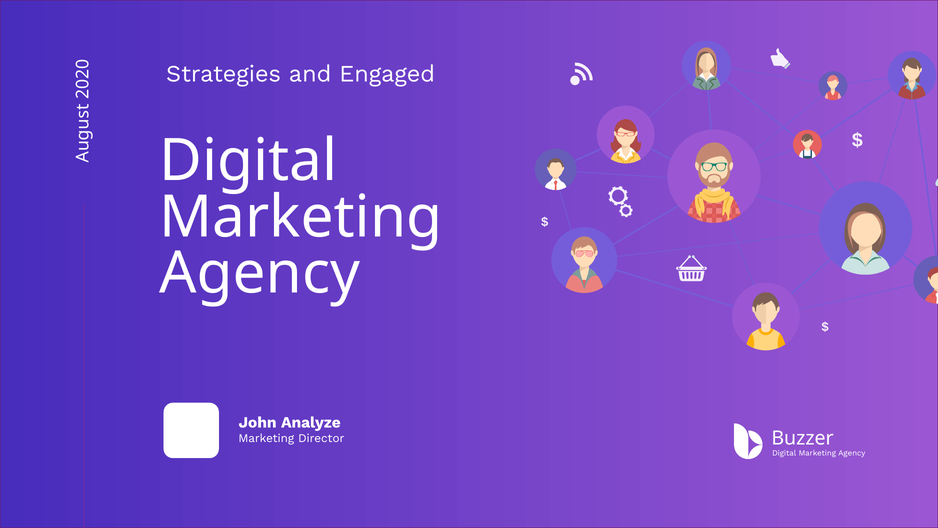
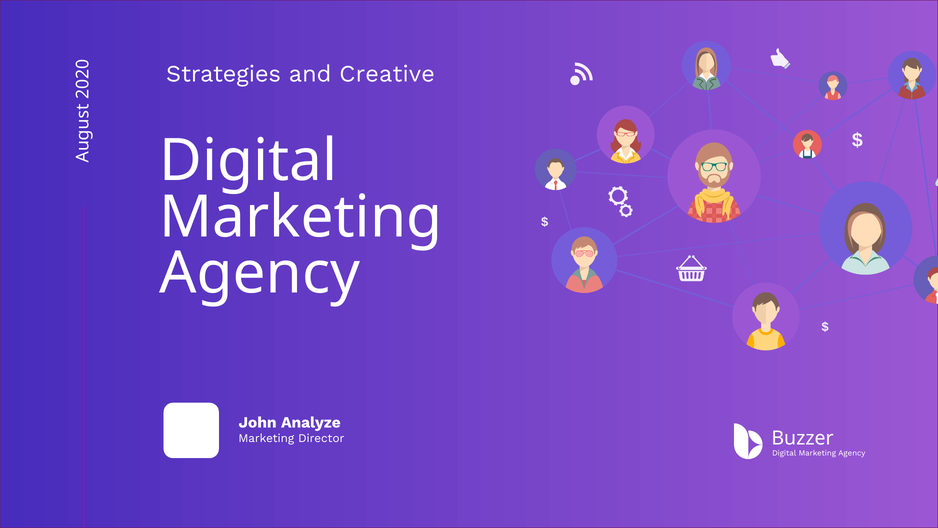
Engaged: Engaged -> Creative
